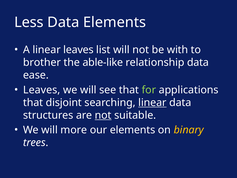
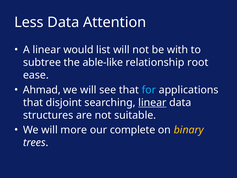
Data Elements: Elements -> Attention
linear leaves: leaves -> would
brother: brother -> subtree
relationship data: data -> root
Leaves at (42, 90): Leaves -> Ahmad
for colour: light green -> light blue
not at (103, 115) underline: present -> none
our elements: elements -> complete
